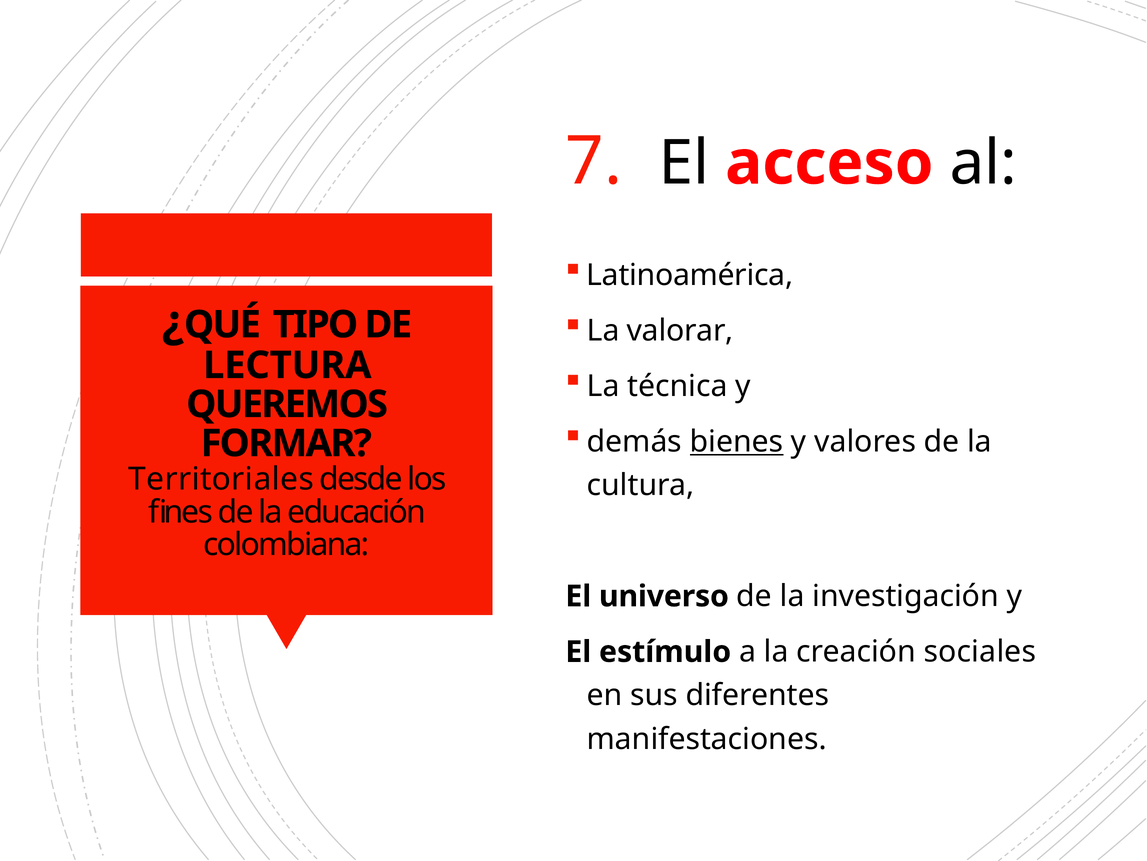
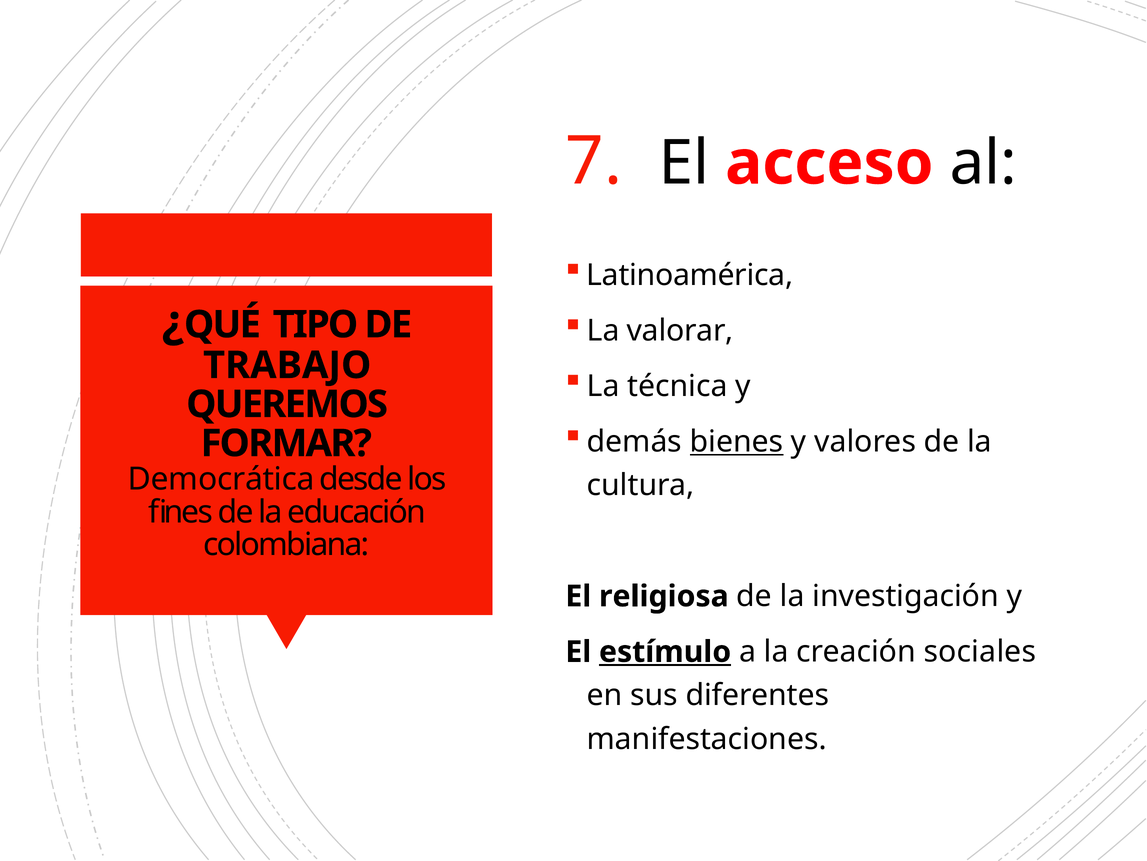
LECTURA: LECTURA -> TRABAJO
Territoriales: Territoriales -> Democrática
universo: universo -> religiosa
estímulo underline: none -> present
